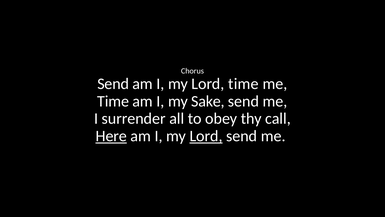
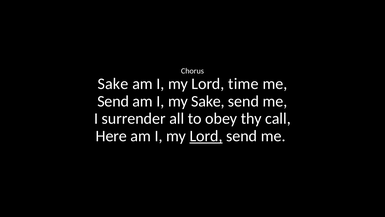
Send at (113, 84): Send -> Sake
Time at (113, 101): Time -> Send
Here underline: present -> none
